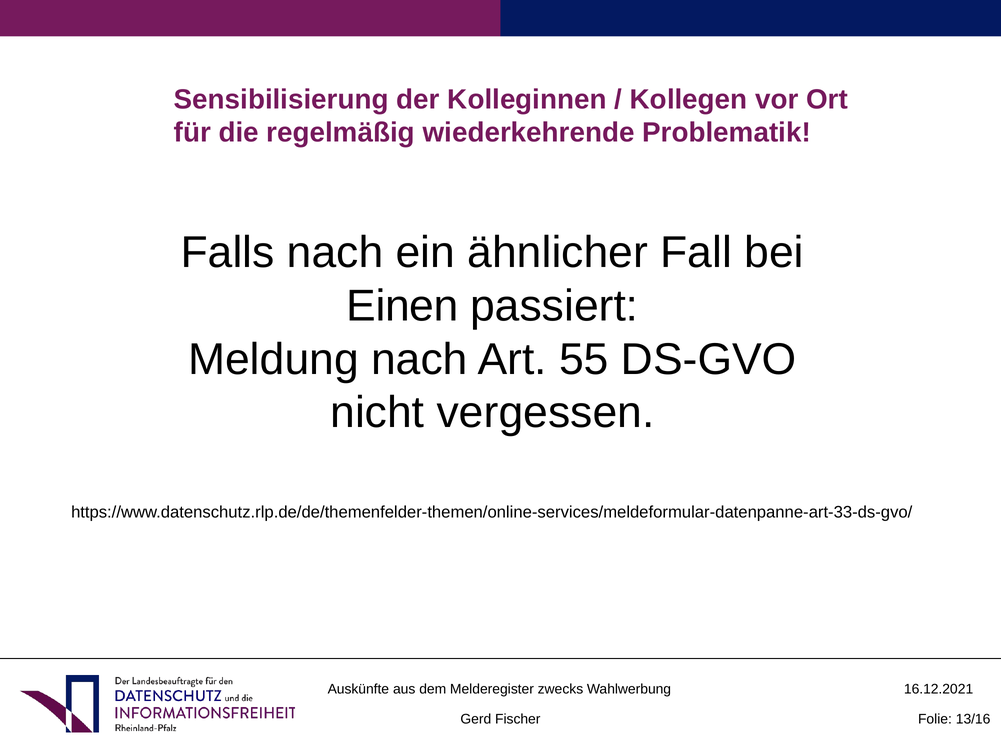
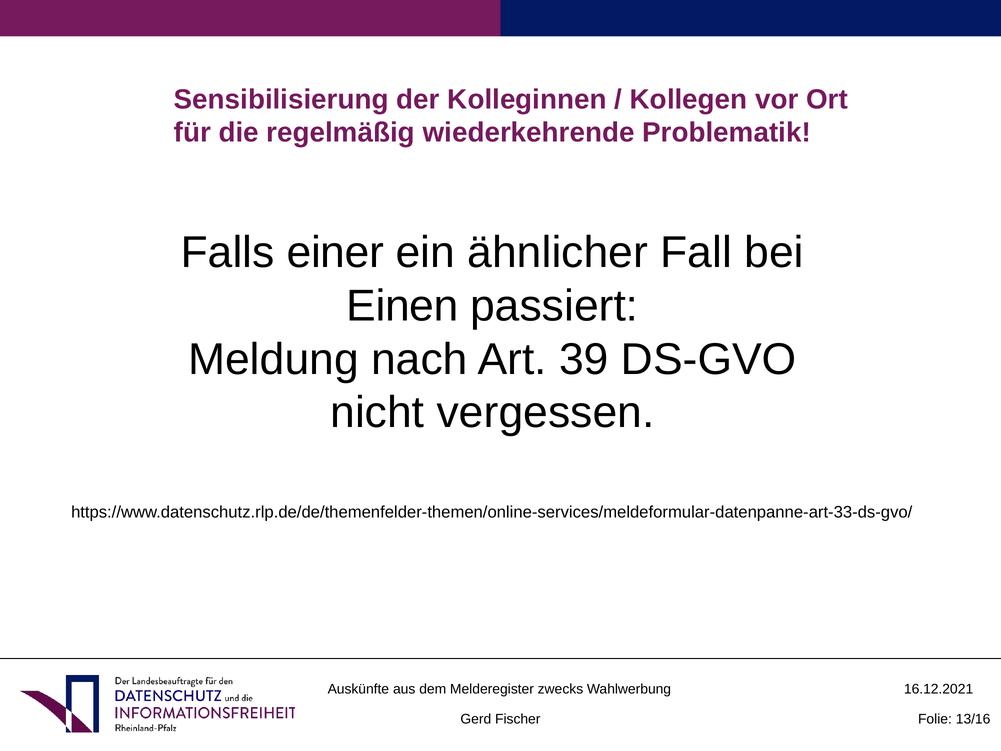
Falls nach: nach -> einer
55: 55 -> 39
